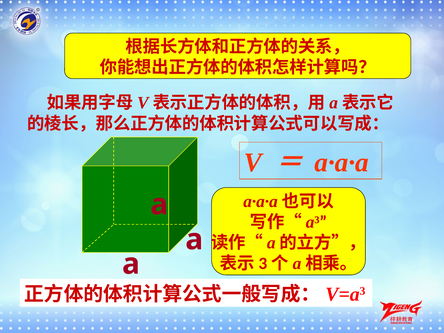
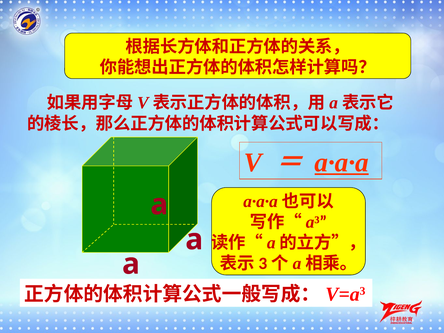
a·a·a at (342, 162) underline: none -> present
